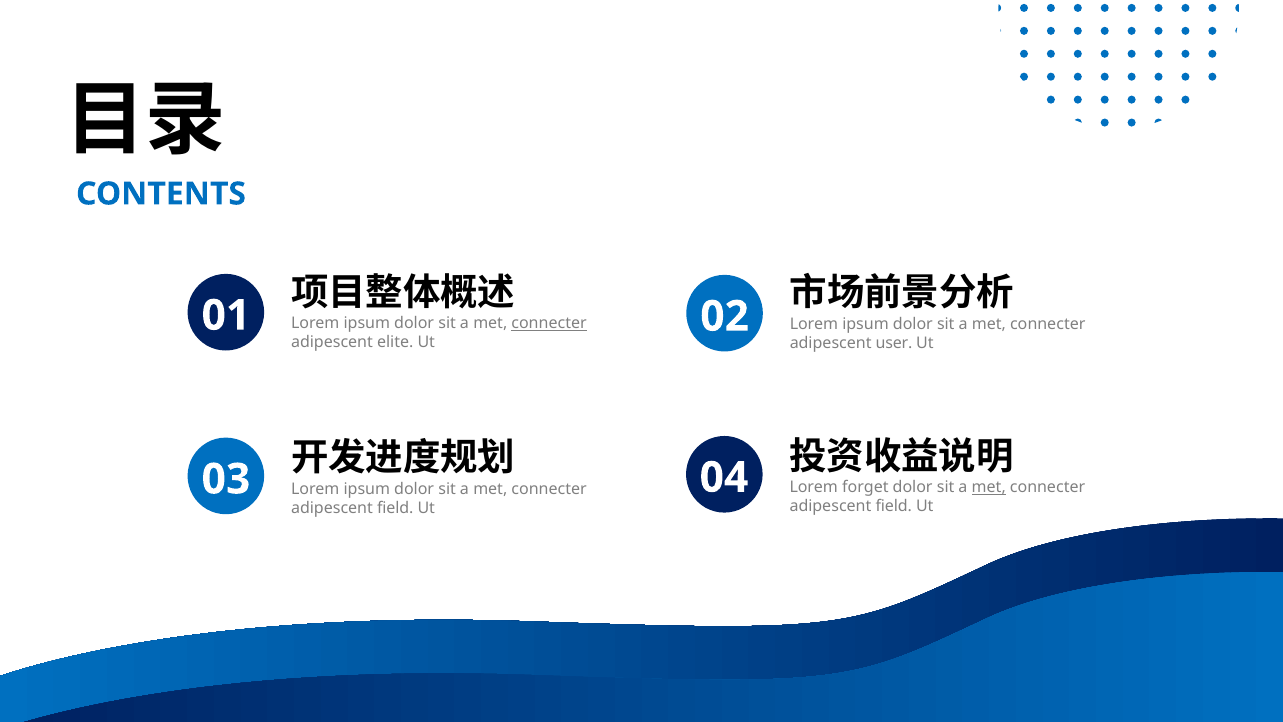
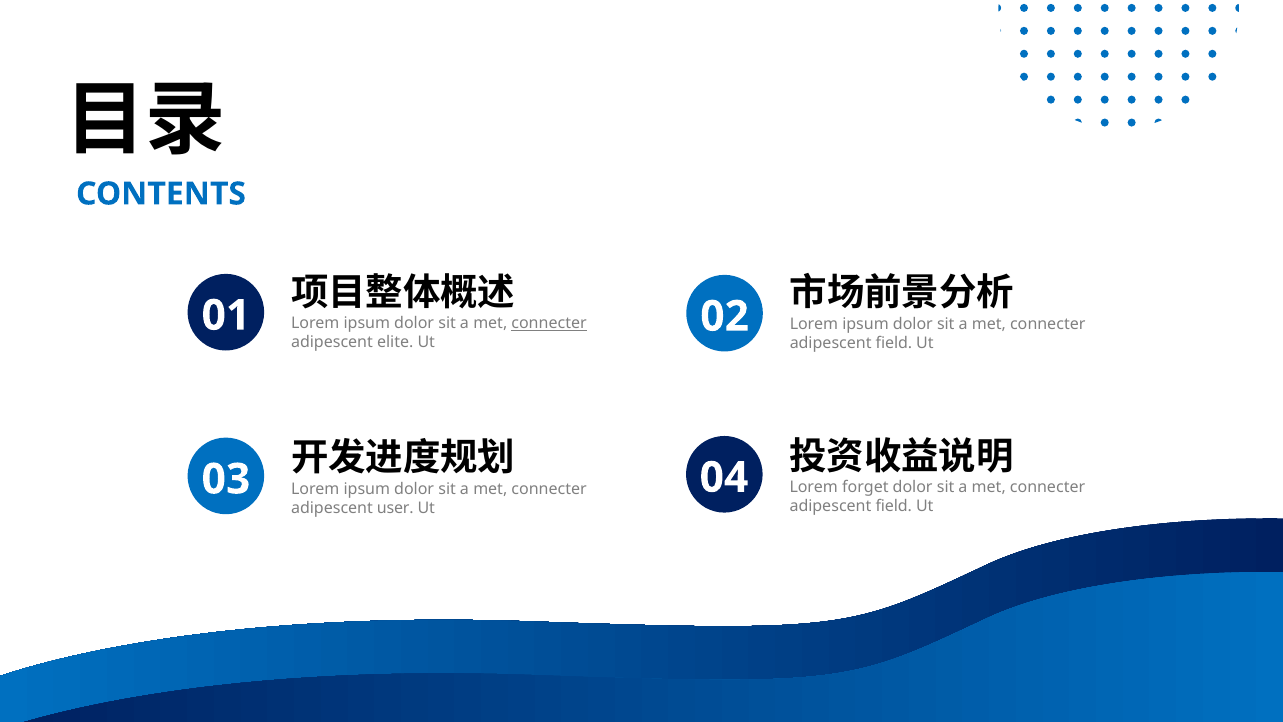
user at (894, 343): user -> field
met at (989, 487) underline: present -> none
field at (395, 508): field -> user
